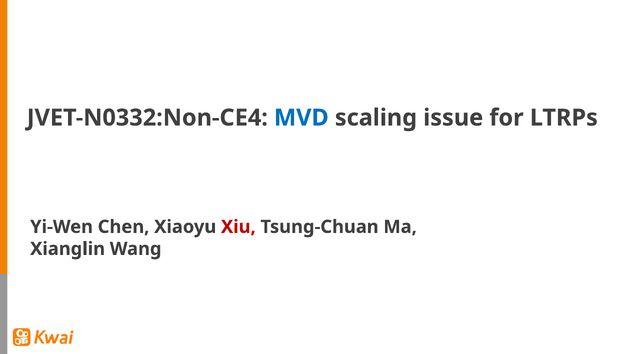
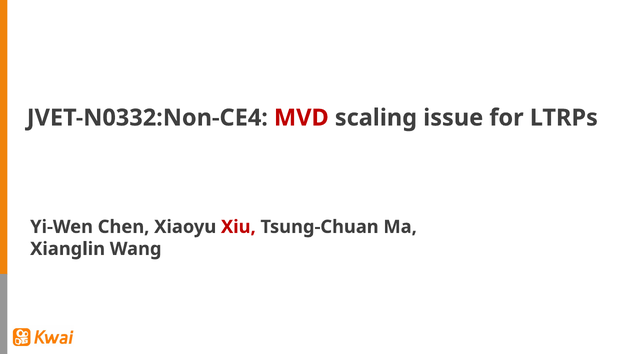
MVD colour: blue -> red
